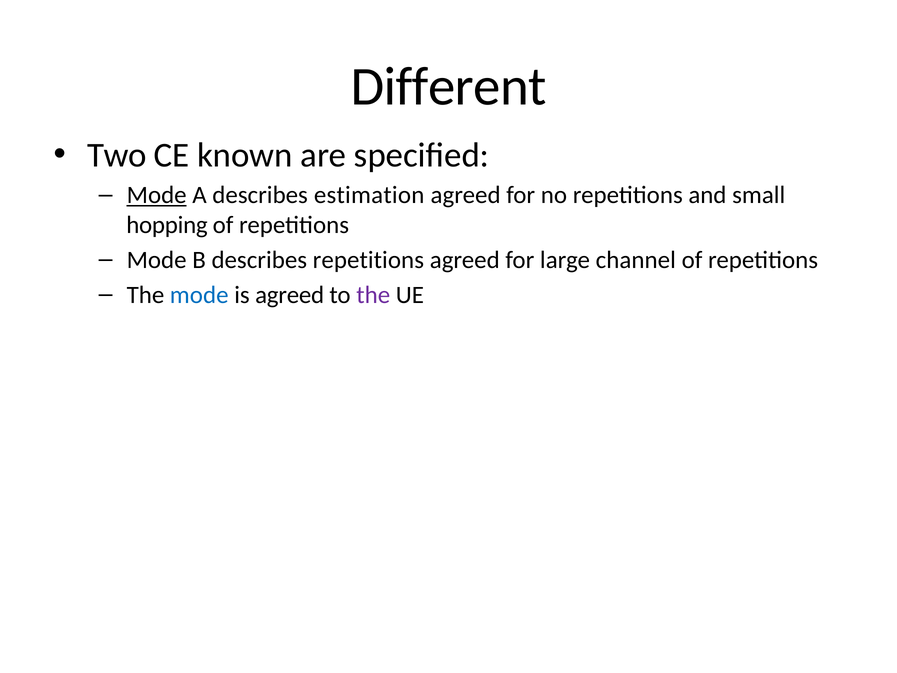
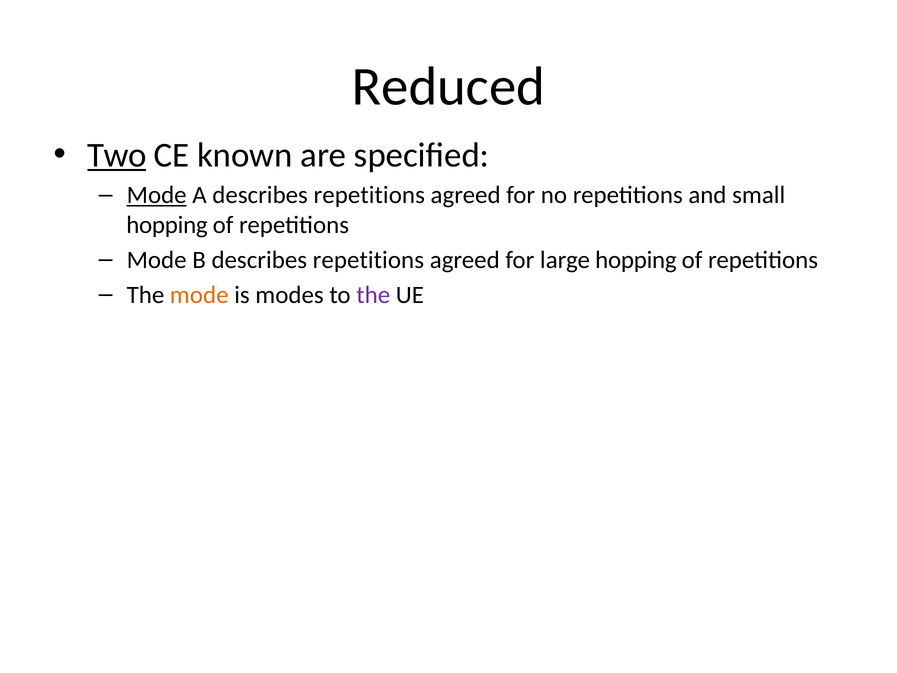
Different: Different -> Reduced
Two underline: none -> present
A describes estimation: estimation -> repetitions
large channel: channel -> hopping
mode at (199, 295) colour: blue -> orange
is agreed: agreed -> modes
